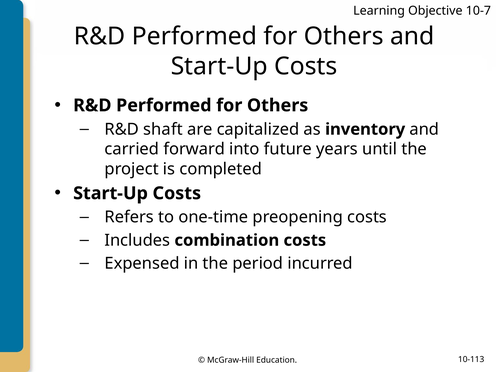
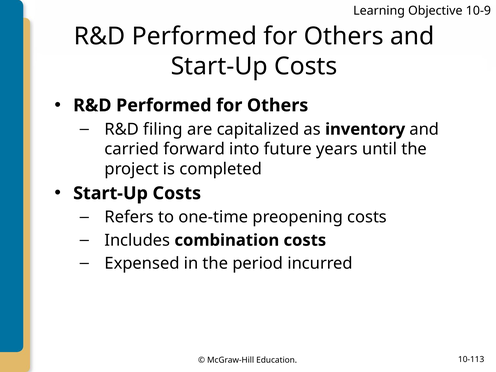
10-7: 10-7 -> 10-9
shaft: shaft -> filing
